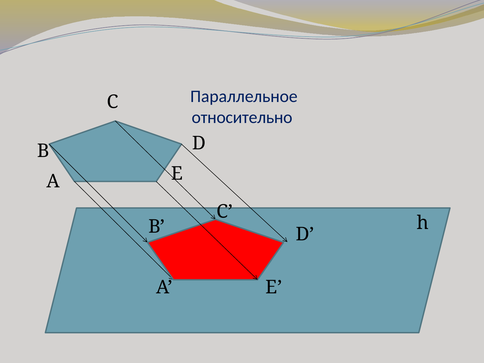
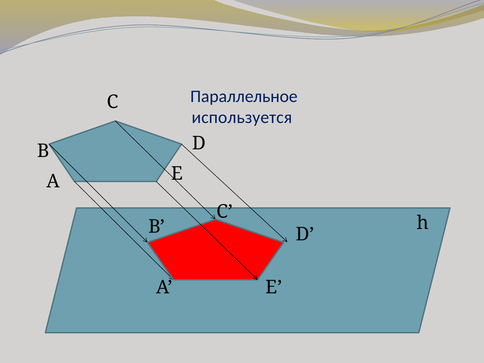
относительно: относительно -> используется
